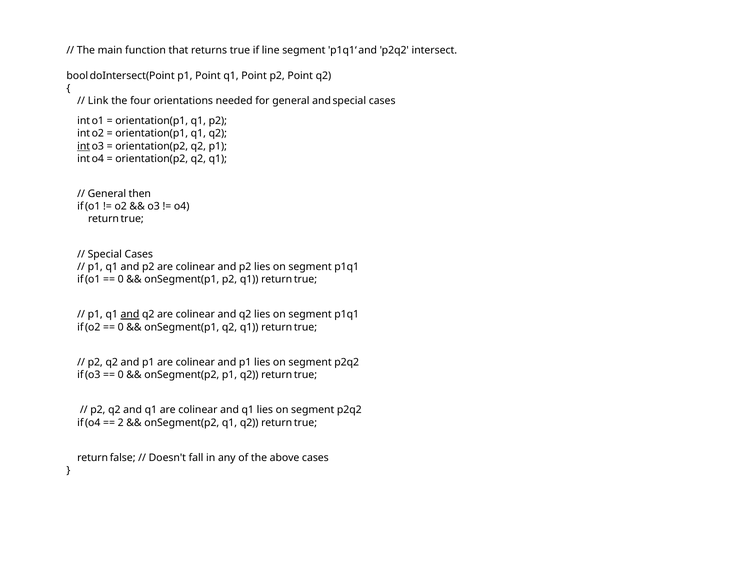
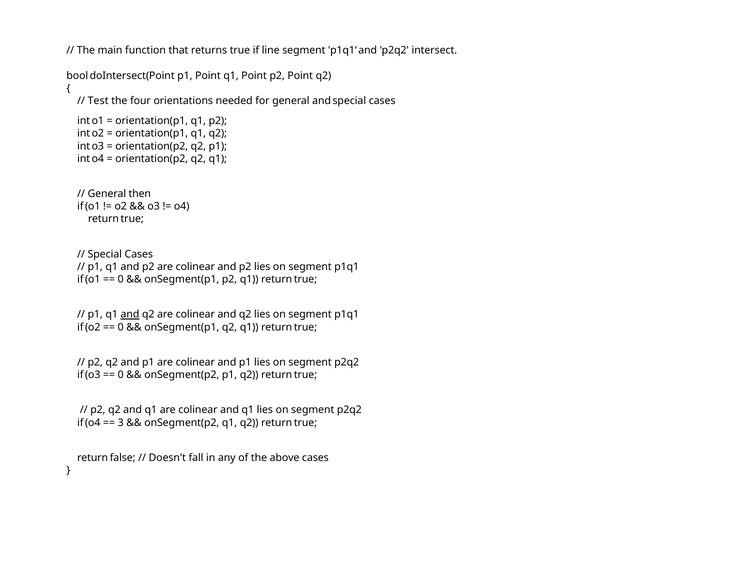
Link: Link -> Test
int at (84, 146) underline: present -> none
2: 2 -> 3
